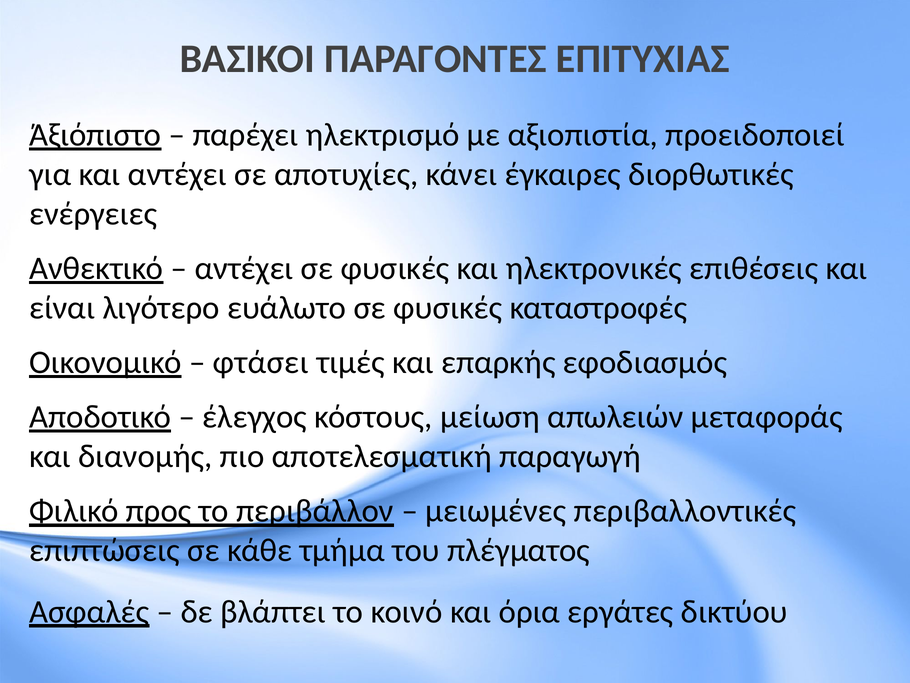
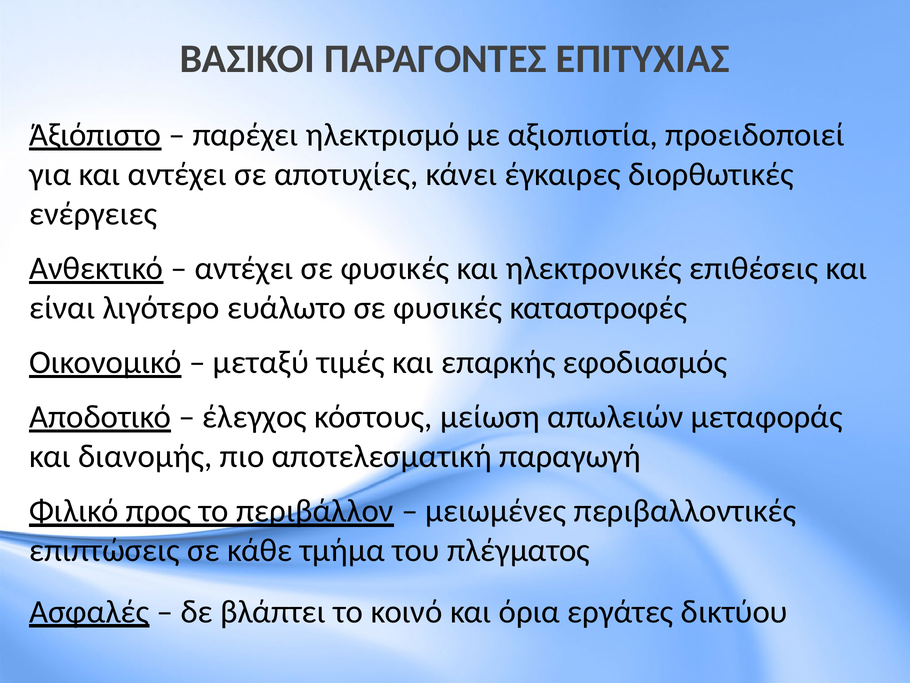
φτάσει: φτάσει -> μεταξύ
